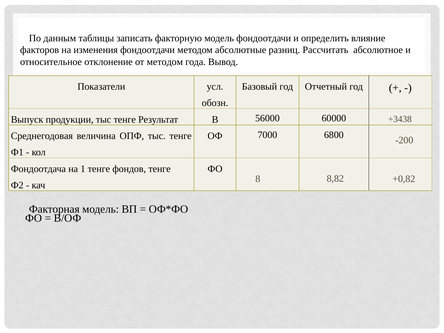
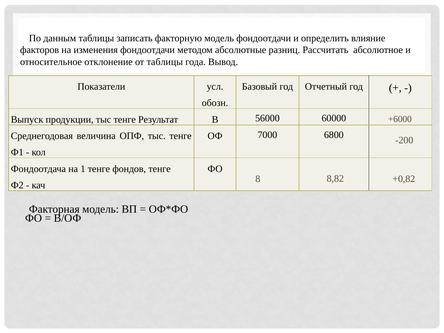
от методом: методом -> таблицы
+3438: +3438 -> +6000
